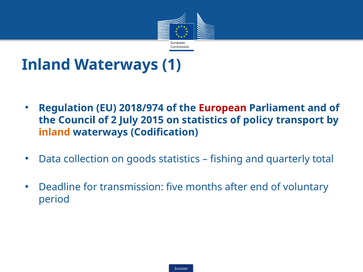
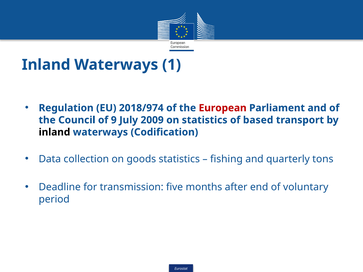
2: 2 -> 9
2015: 2015 -> 2009
policy: policy -> based
inland at (54, 132) colour: orange -> black
total: total -> tons
